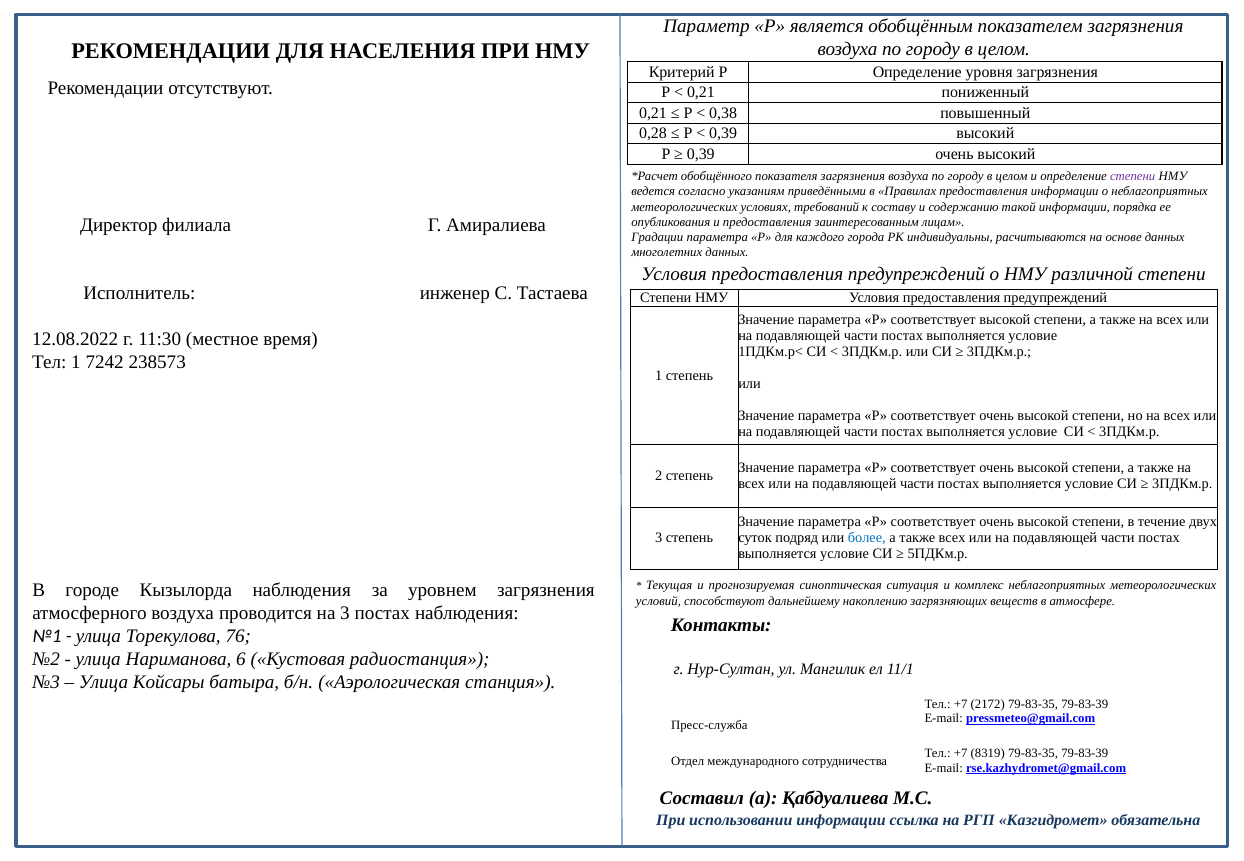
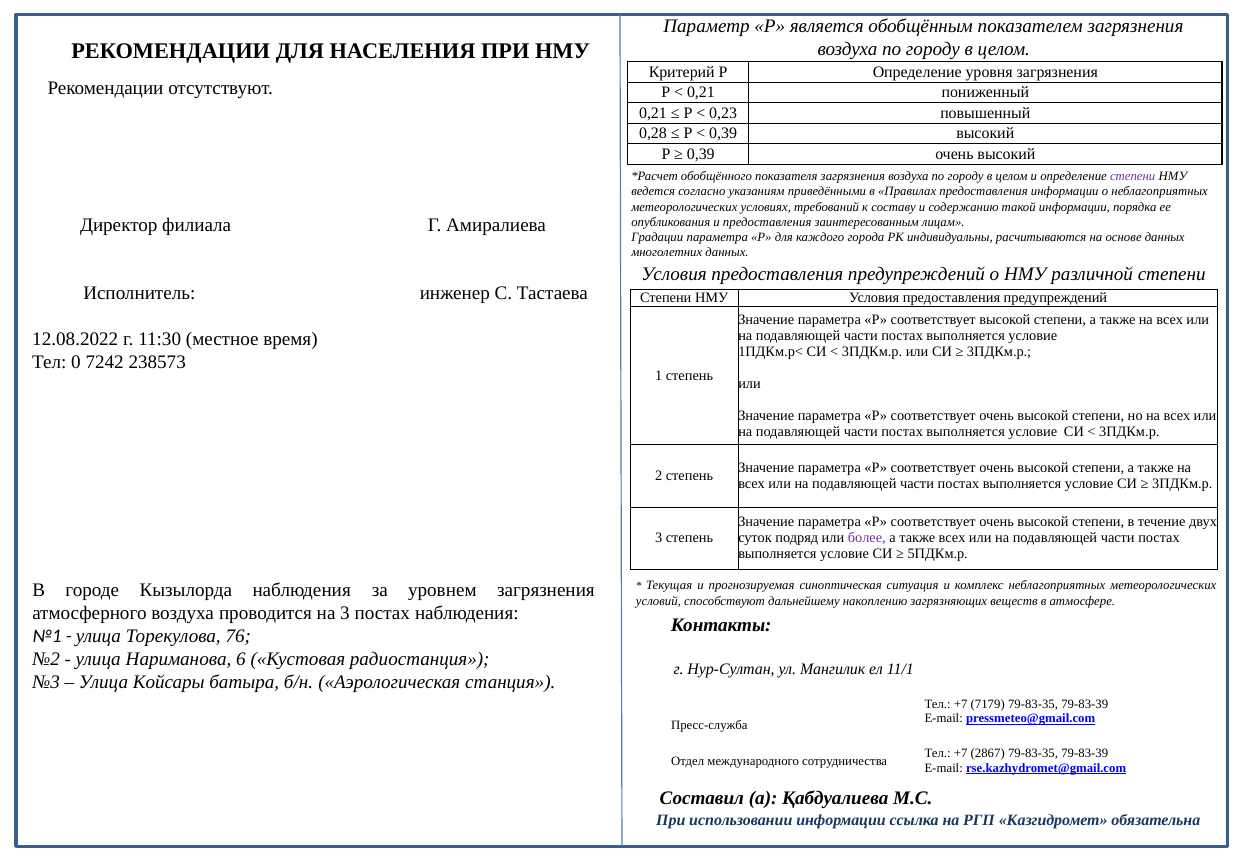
0,38: 0,38 -> 0,23
Тел 1: 1 -> 0
более colour: blue -> purple
2172: 2172 -> 7179
8319: 8319 -> 2867
